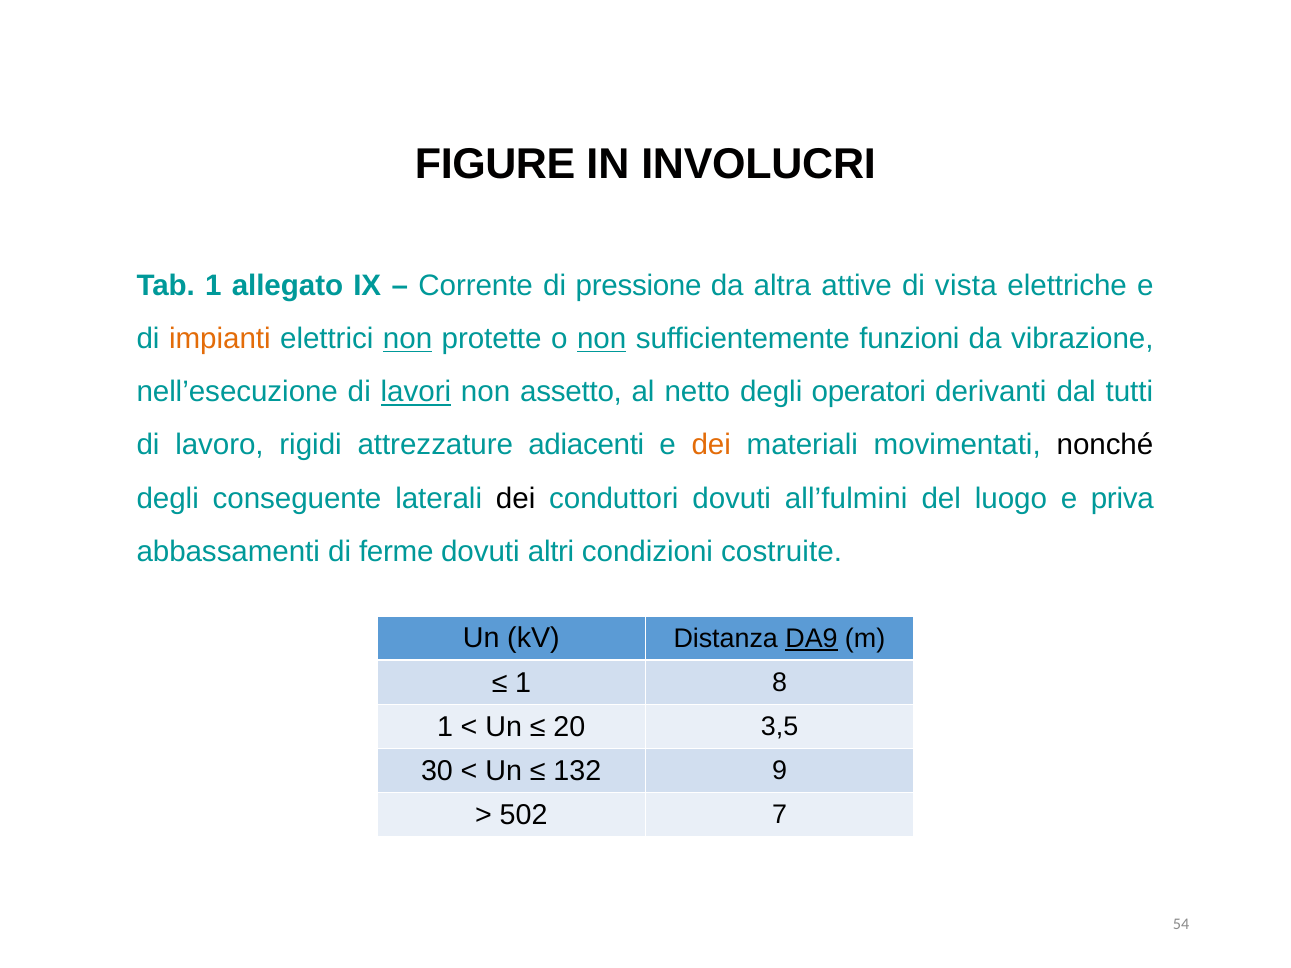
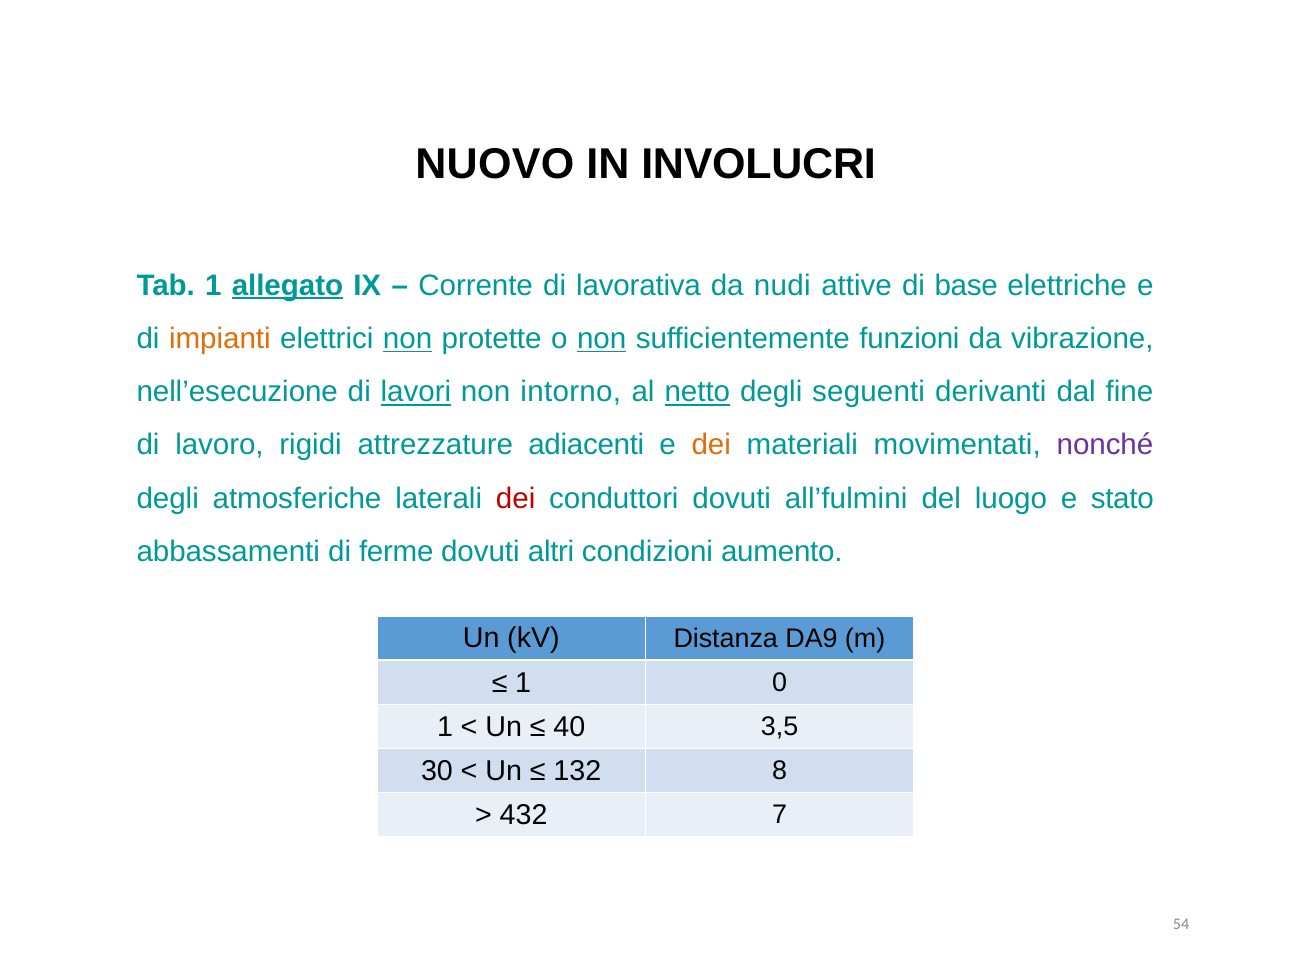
FIGURE: FIGURE -> NUOVO
allegato underline: none -> present
pressione: pressione -> lavorativa
altra: altra -> nudi
vista: vista -> base
assetto: assetto -> intorno
netto underline: none -> present
operatori: operatori -> seguenti
tutti: tutti -> fine
nonché colour: black -> purple
conseguente: conseguente -> atmosferiche
dei at (516, 499) colour: black -> red
priva: priva -> stato
costruite: costruite -> aumento
DA9 underline: present -> none
8: 8 -> 0
20: 20 -> 40
9: 9 -> 8
502: 502 -> 432
